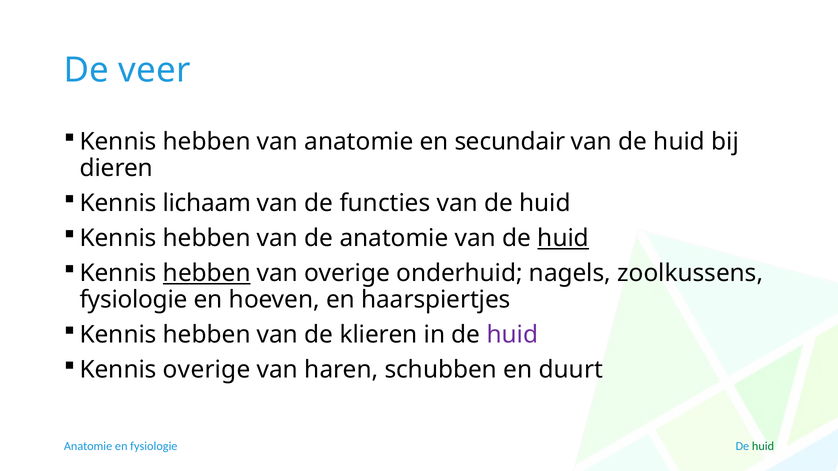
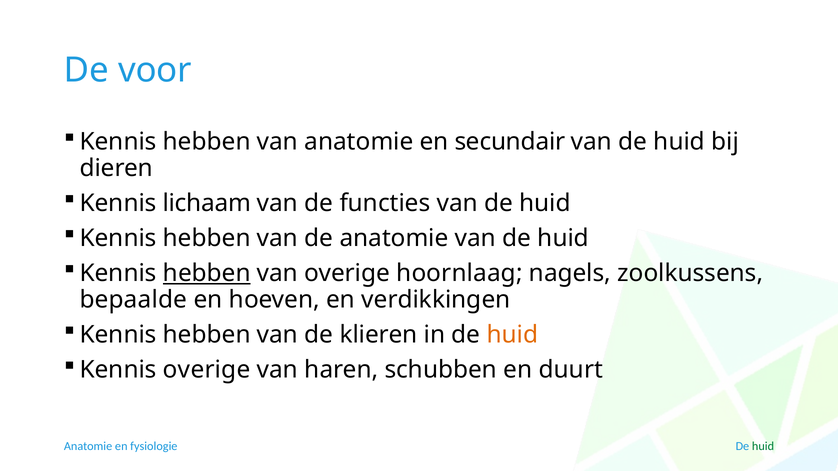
veer: veer -> voor
huid at (563, 238) underline: present -> none
onderhuid: onderhuid -> hoornlaag
fysiologie at (134, 300): fysiologie -> bepaalde
haarspiertjes: haarspiertjes -> verdikkingen
huid at (512, 335) colour: purple -> orange
